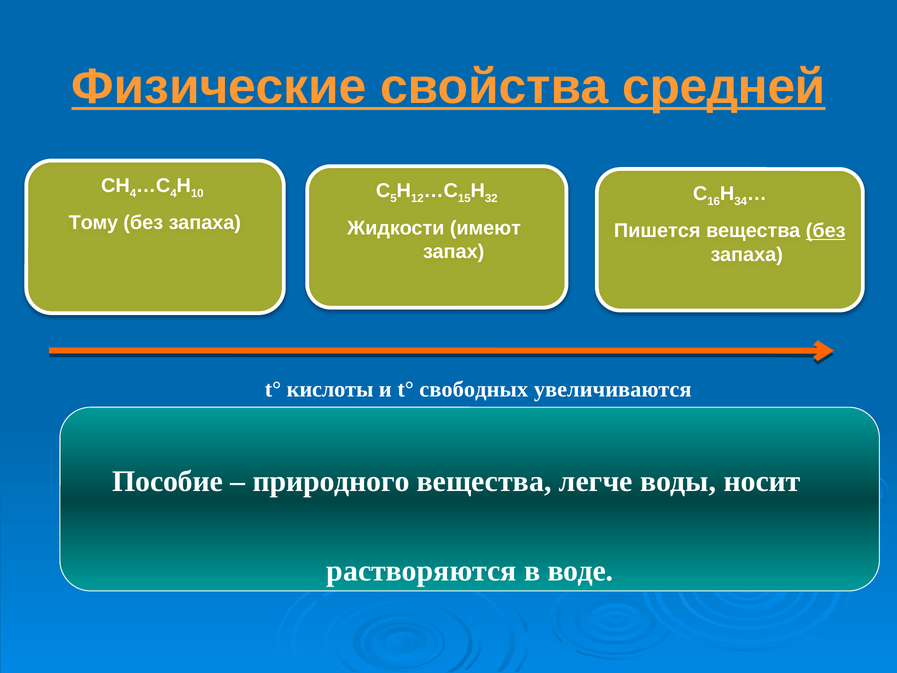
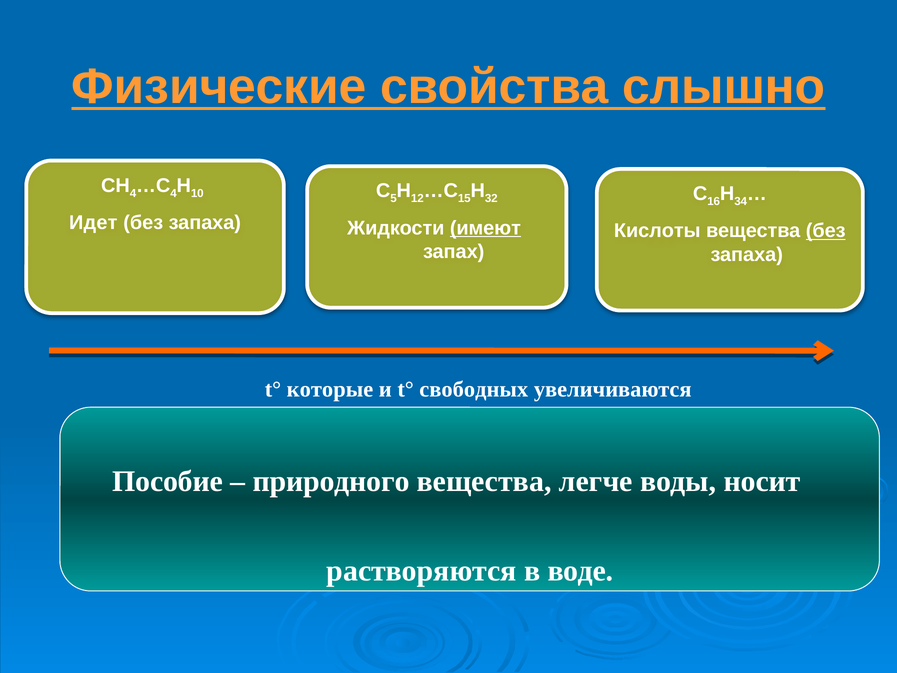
средней: средней -> слышно
Тому: Тому -> Идет
имеют underline: none -> present
Пишется: Пишется -> Кислоты
кислоты: кислоты -> которые
